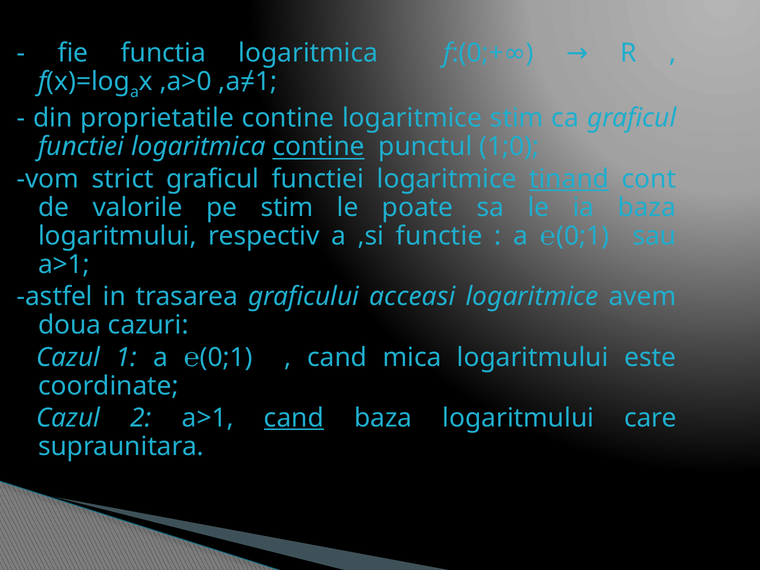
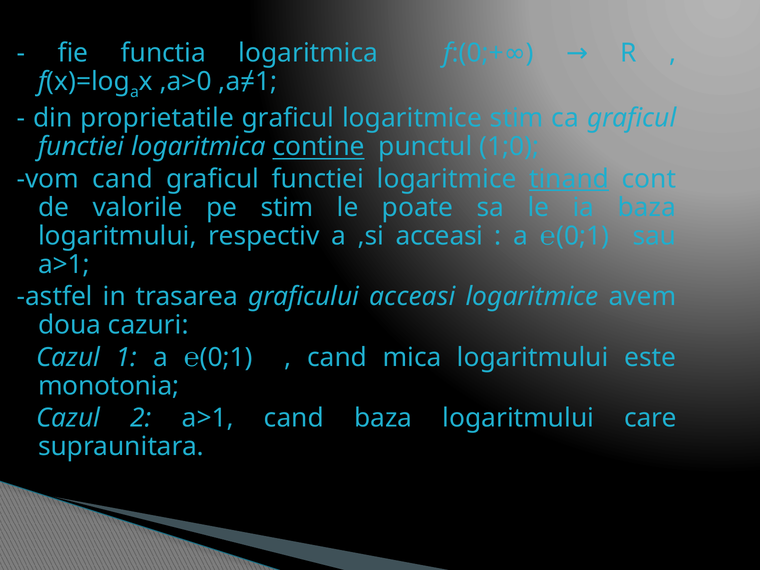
proprietatile contine: contine -> graficul
vom strict: strict -> cand
,si functie: functie -> acceasi
coordinate: coordinate -> monotonia
cand at (294, 418) underline: present -> none
